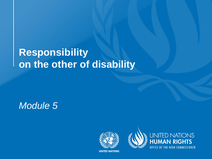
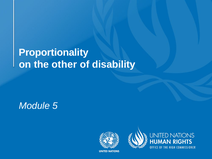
Responsibility: Responsibility -> Proportionality
